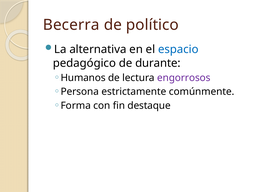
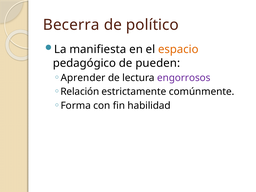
alternativa: alternativa -> manifiesta
espacio colour: blue -> orange
durante: durante -> pueden
Humanos: Humanos -> Aprender
Persona: Persona -> Relación
destaque: destaque -> habilidad
